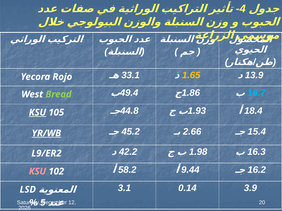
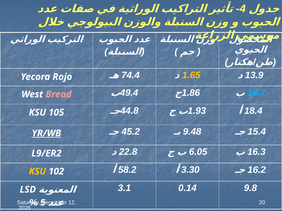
33.1: 33.1 -> 74.4
Bread colour: light green -> pink
KSU at (37, 113) underline: present -> none
2.66: 2.66 -> 9.48
1.98: 1.98 -> 6.05
42.2: 42.2 -> 22.8
9.44: 9.44 -> 3.30
KSU at (37, 172) colour: pink -> yellow
3.9: 3.9 -> 9.8
